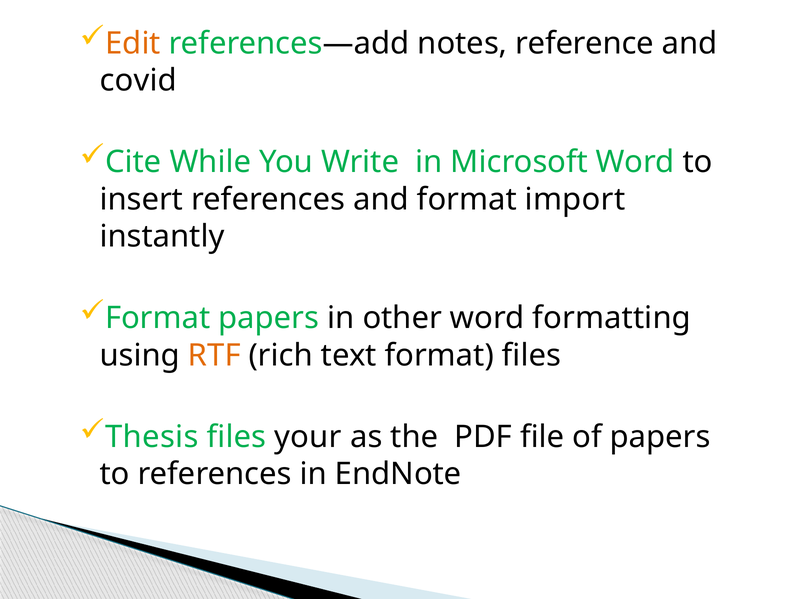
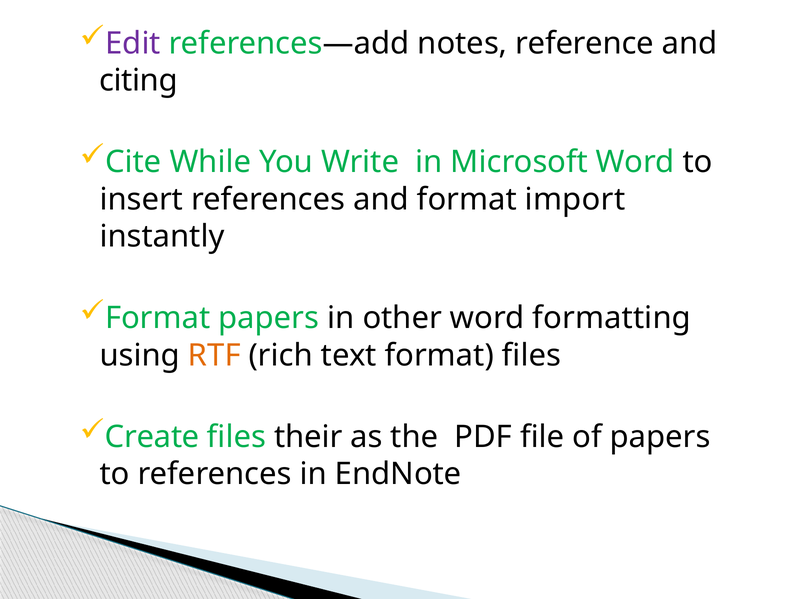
Edit colour: orange -> purple
covid: covid -> citing
Thesis: Thesis -> Create
your: your -> their
